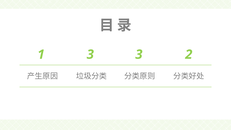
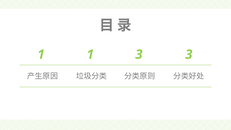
1 3: 3 -> 1
3 2: 2 -> 3
